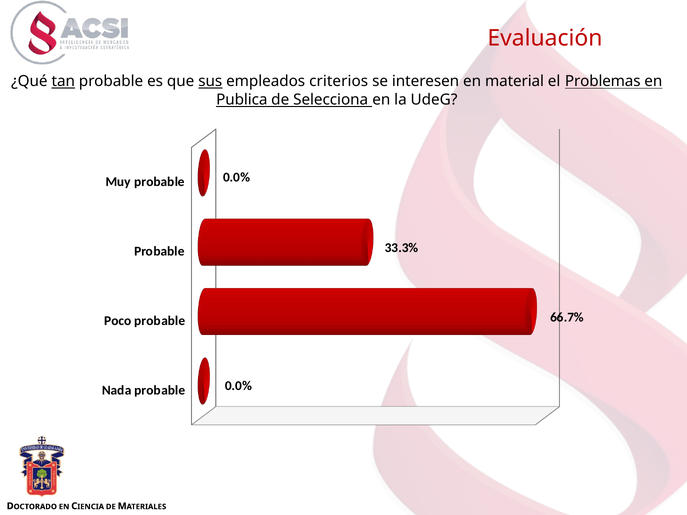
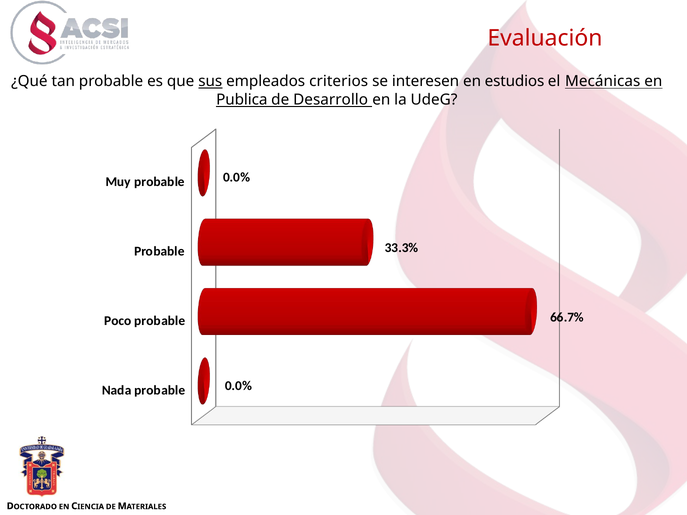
tan underline: present -> none
material: material -> estudios
Problemas: Problemas -> Mecánicas
Selecciona: Selecciona -> Desarrollo
